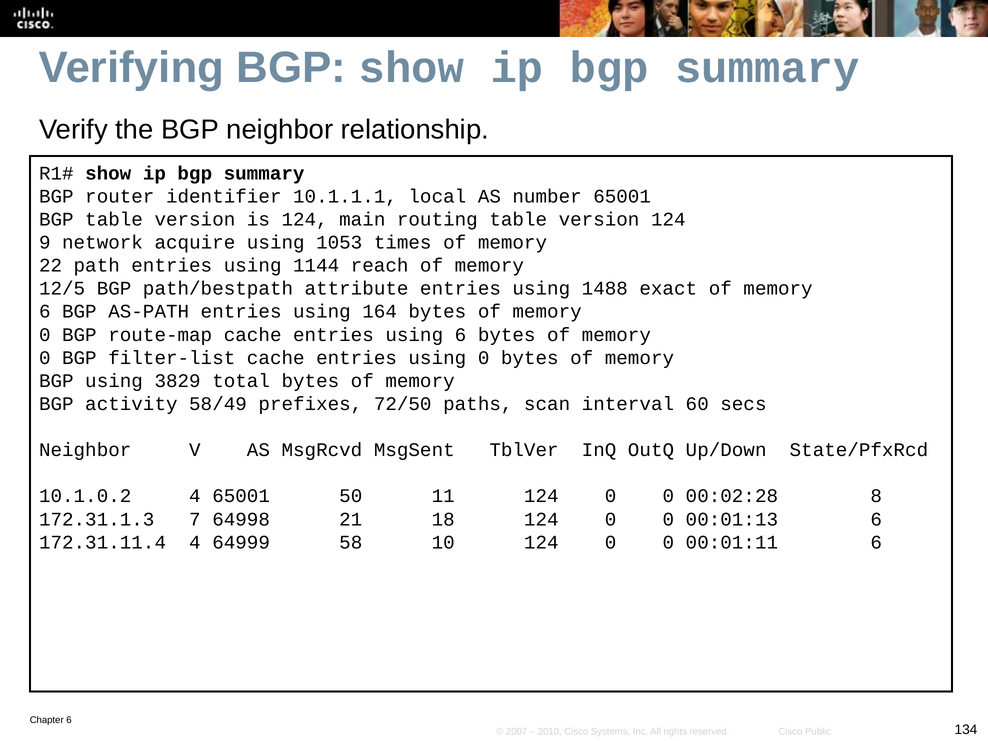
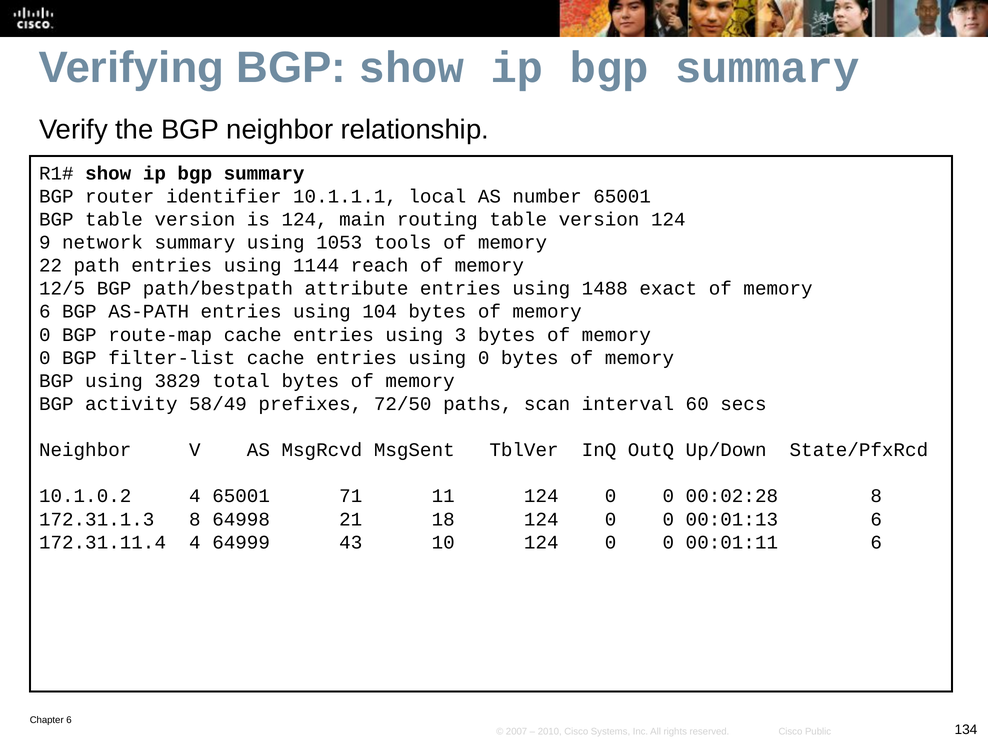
network acquire: acquire -> summary
times: times -> tools
164: 164 -> 104
using 6: 6 -> 3
50: 50 -> 71
172.31.1.3 7: 7 -> 8
58: 58 -> 43
